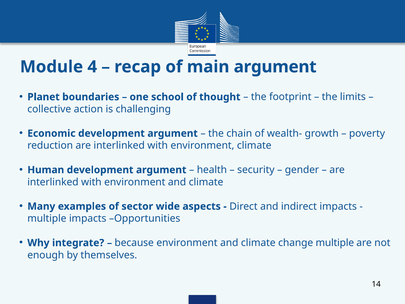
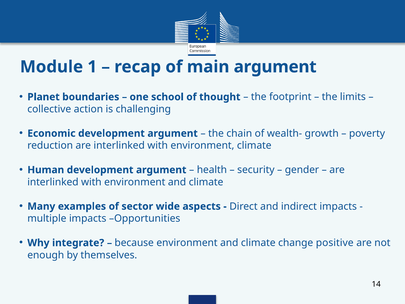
4: 4 -> 1
change multiple: multiple -> positive
